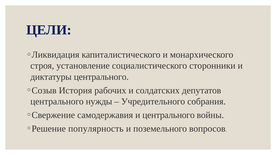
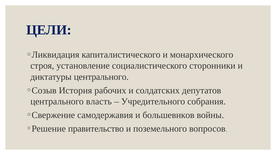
нужды: нужды -> власть
и центрального: центрального -> большевиков
популярность: популярность -> правительство
